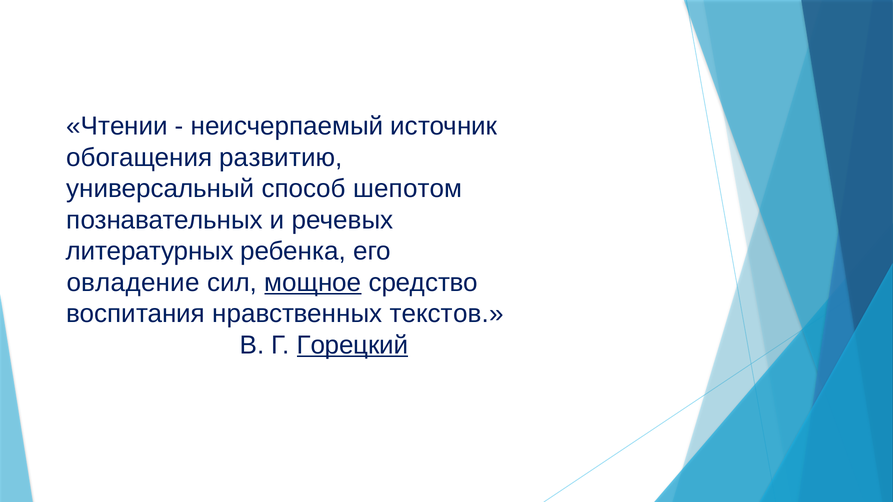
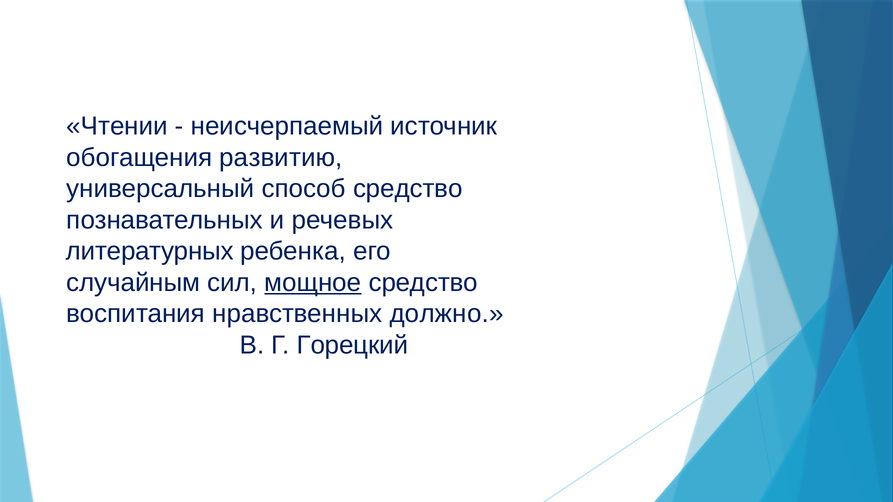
способ шепотом: шепотом -> средство
овладение: овладение -> случайным
текстов: текстов -> должно
Горецкий underline: present -> none
